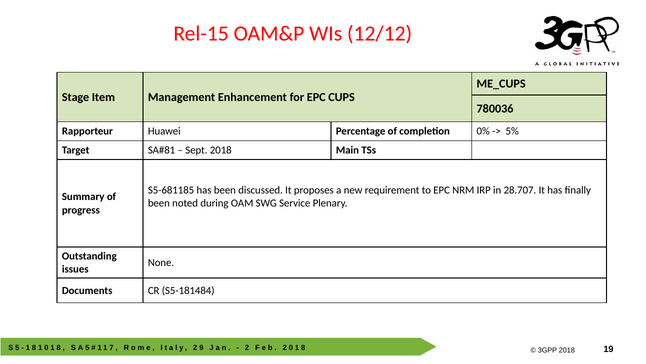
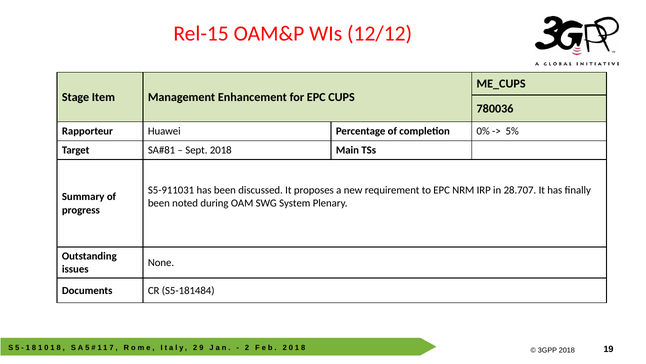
S5-681185: S5-681185 -> S5-911031
Service: Service -> System
